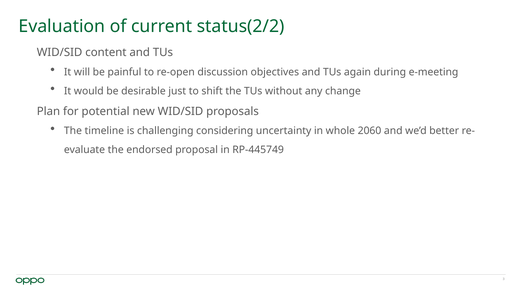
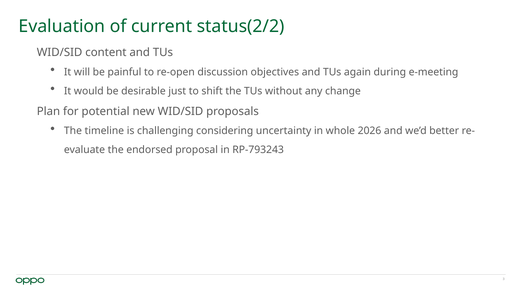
2060: 2060 -> 2026
RP-445749: RP-445749 -> RP-793243
